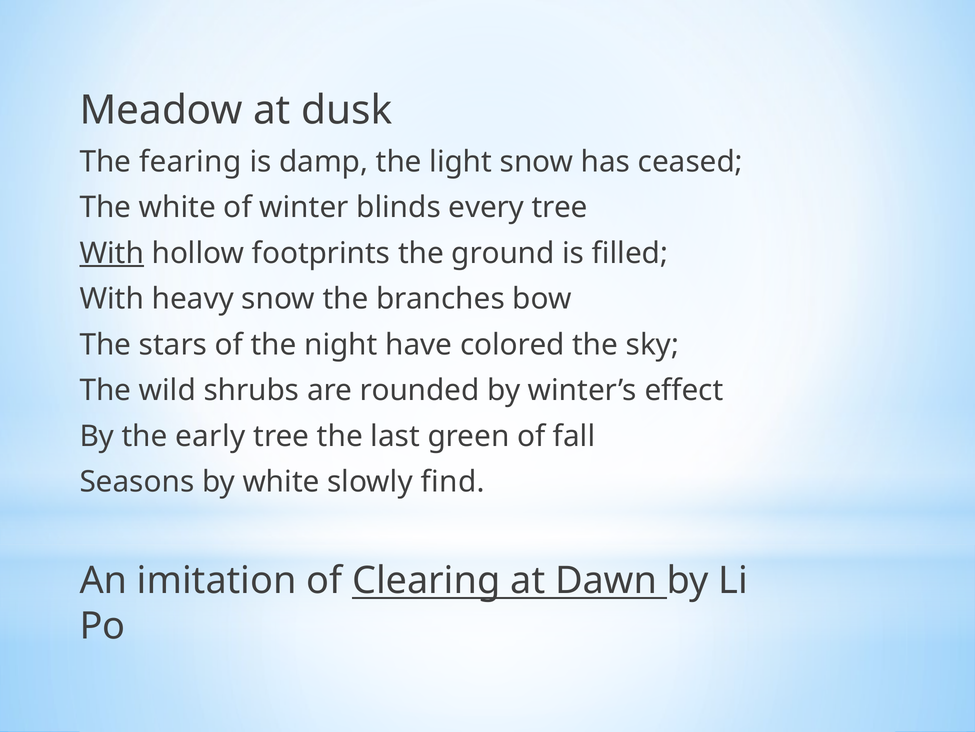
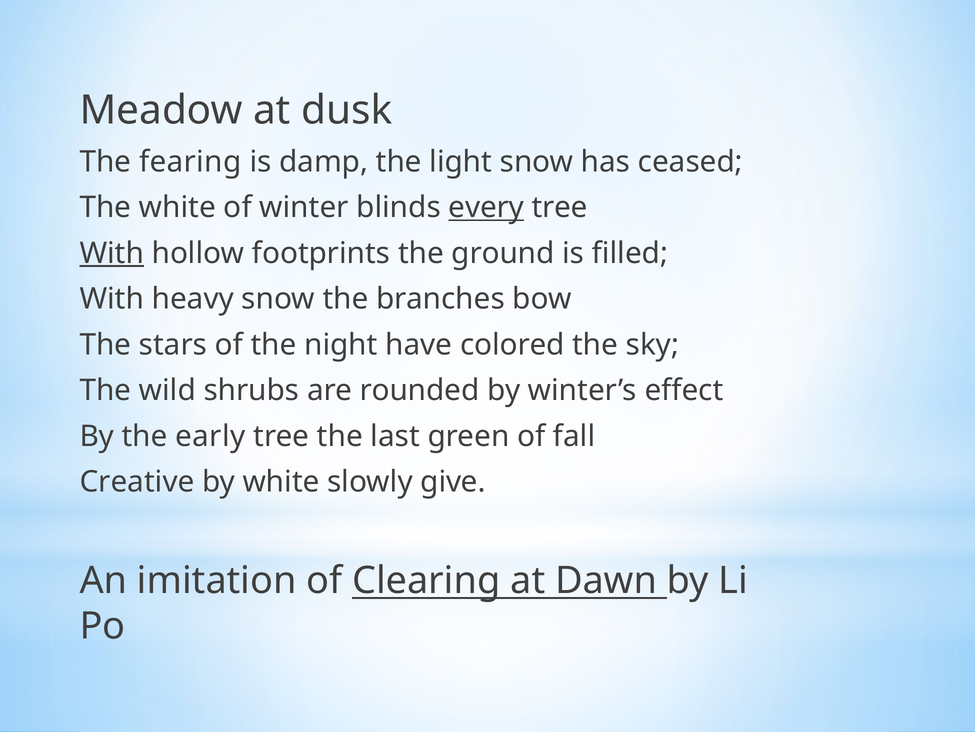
every underline: none -> present
Seasons: Seasons -> Creative
find: find -> give
